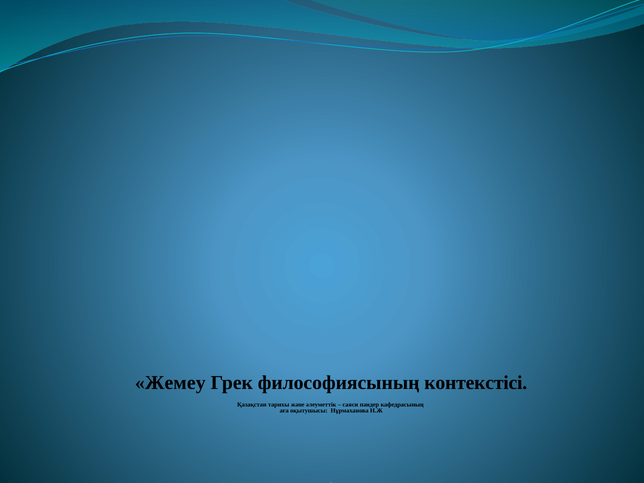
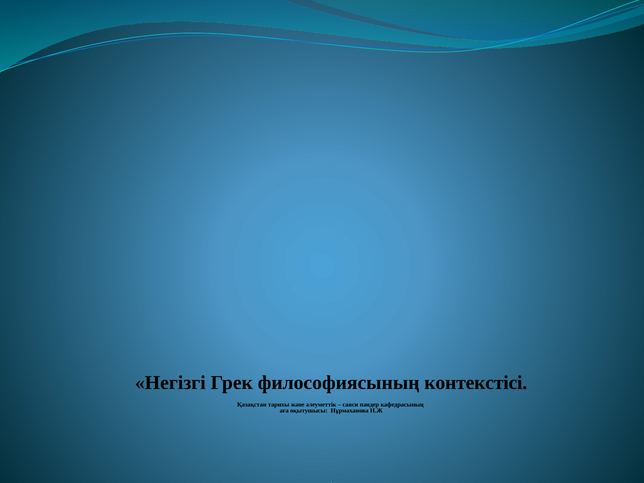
Жемеу: Жемеу -> Негізгі
